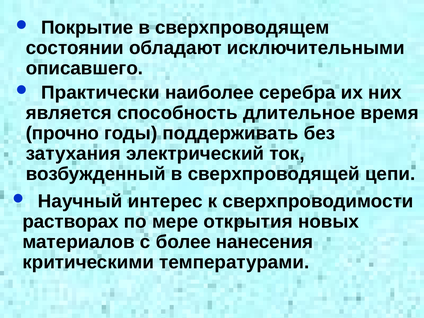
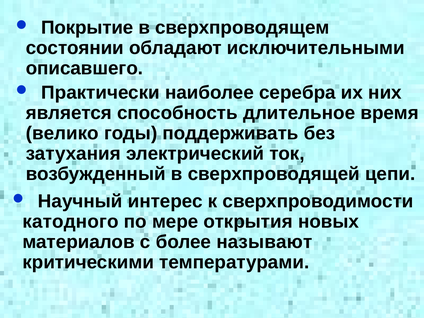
прочно: прочно -> велико
растворах: растворах -> катодного
нанесения: нанесения -> называют
